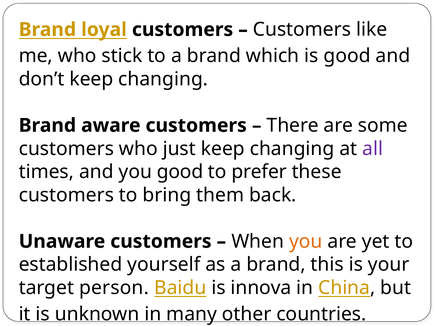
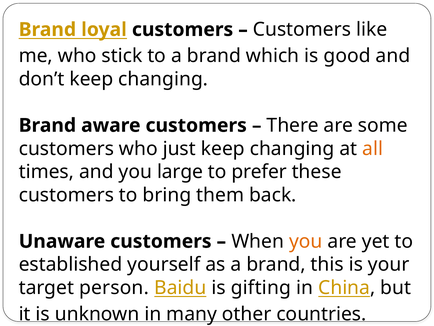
all colour: purple -> orange
you good: good -> large
innova: innova -> gifting
